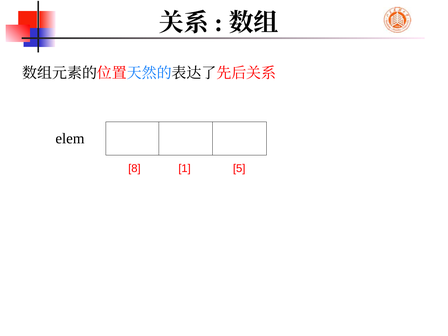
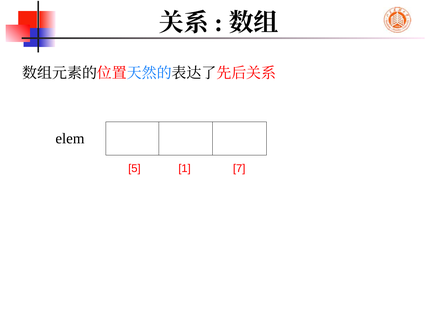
8: 8 -> 5
5: 5 -> 7
